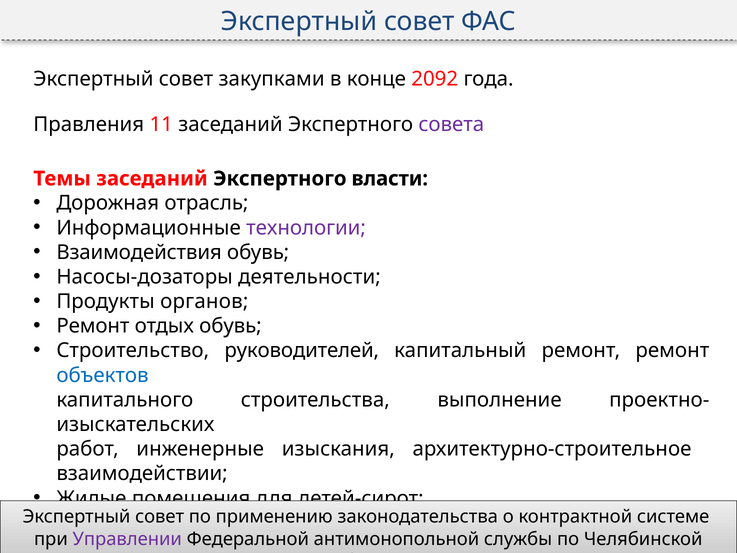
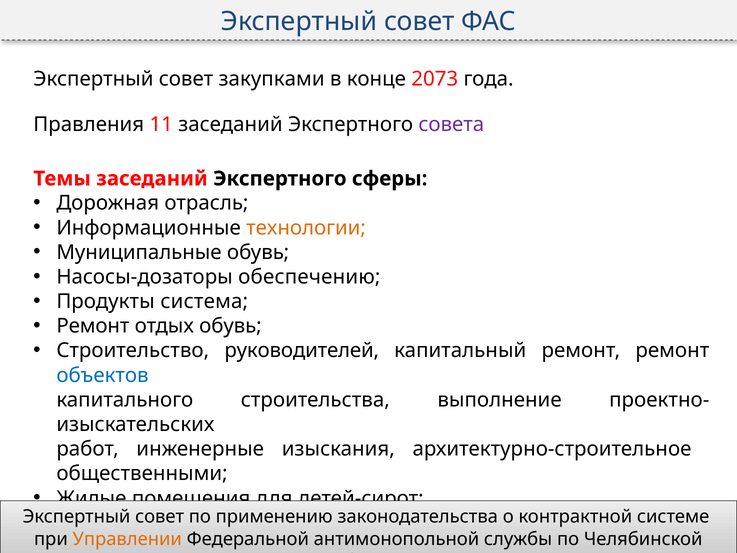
2092: 2092 -> 2073
власти: власти -> сферы
технологии colour: purple -> orange
Взаимодействия: Взаимодействия -> Муниципальные
деятельности: деятельности -> обеспечению
органов: органов -> система
взаимодействии: взаимодействии -> общественными
Управлении colour: purple -> orange
